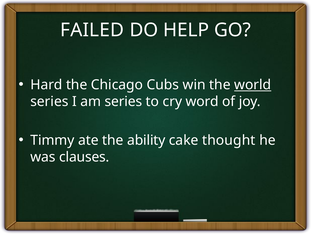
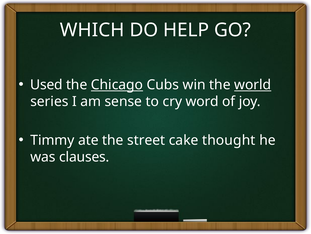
FAILED: FAILED -> WHICH
Hard: Hard -> Used
Chicago underline: none -> present
am series: series -> sense
ability: ability -> street
